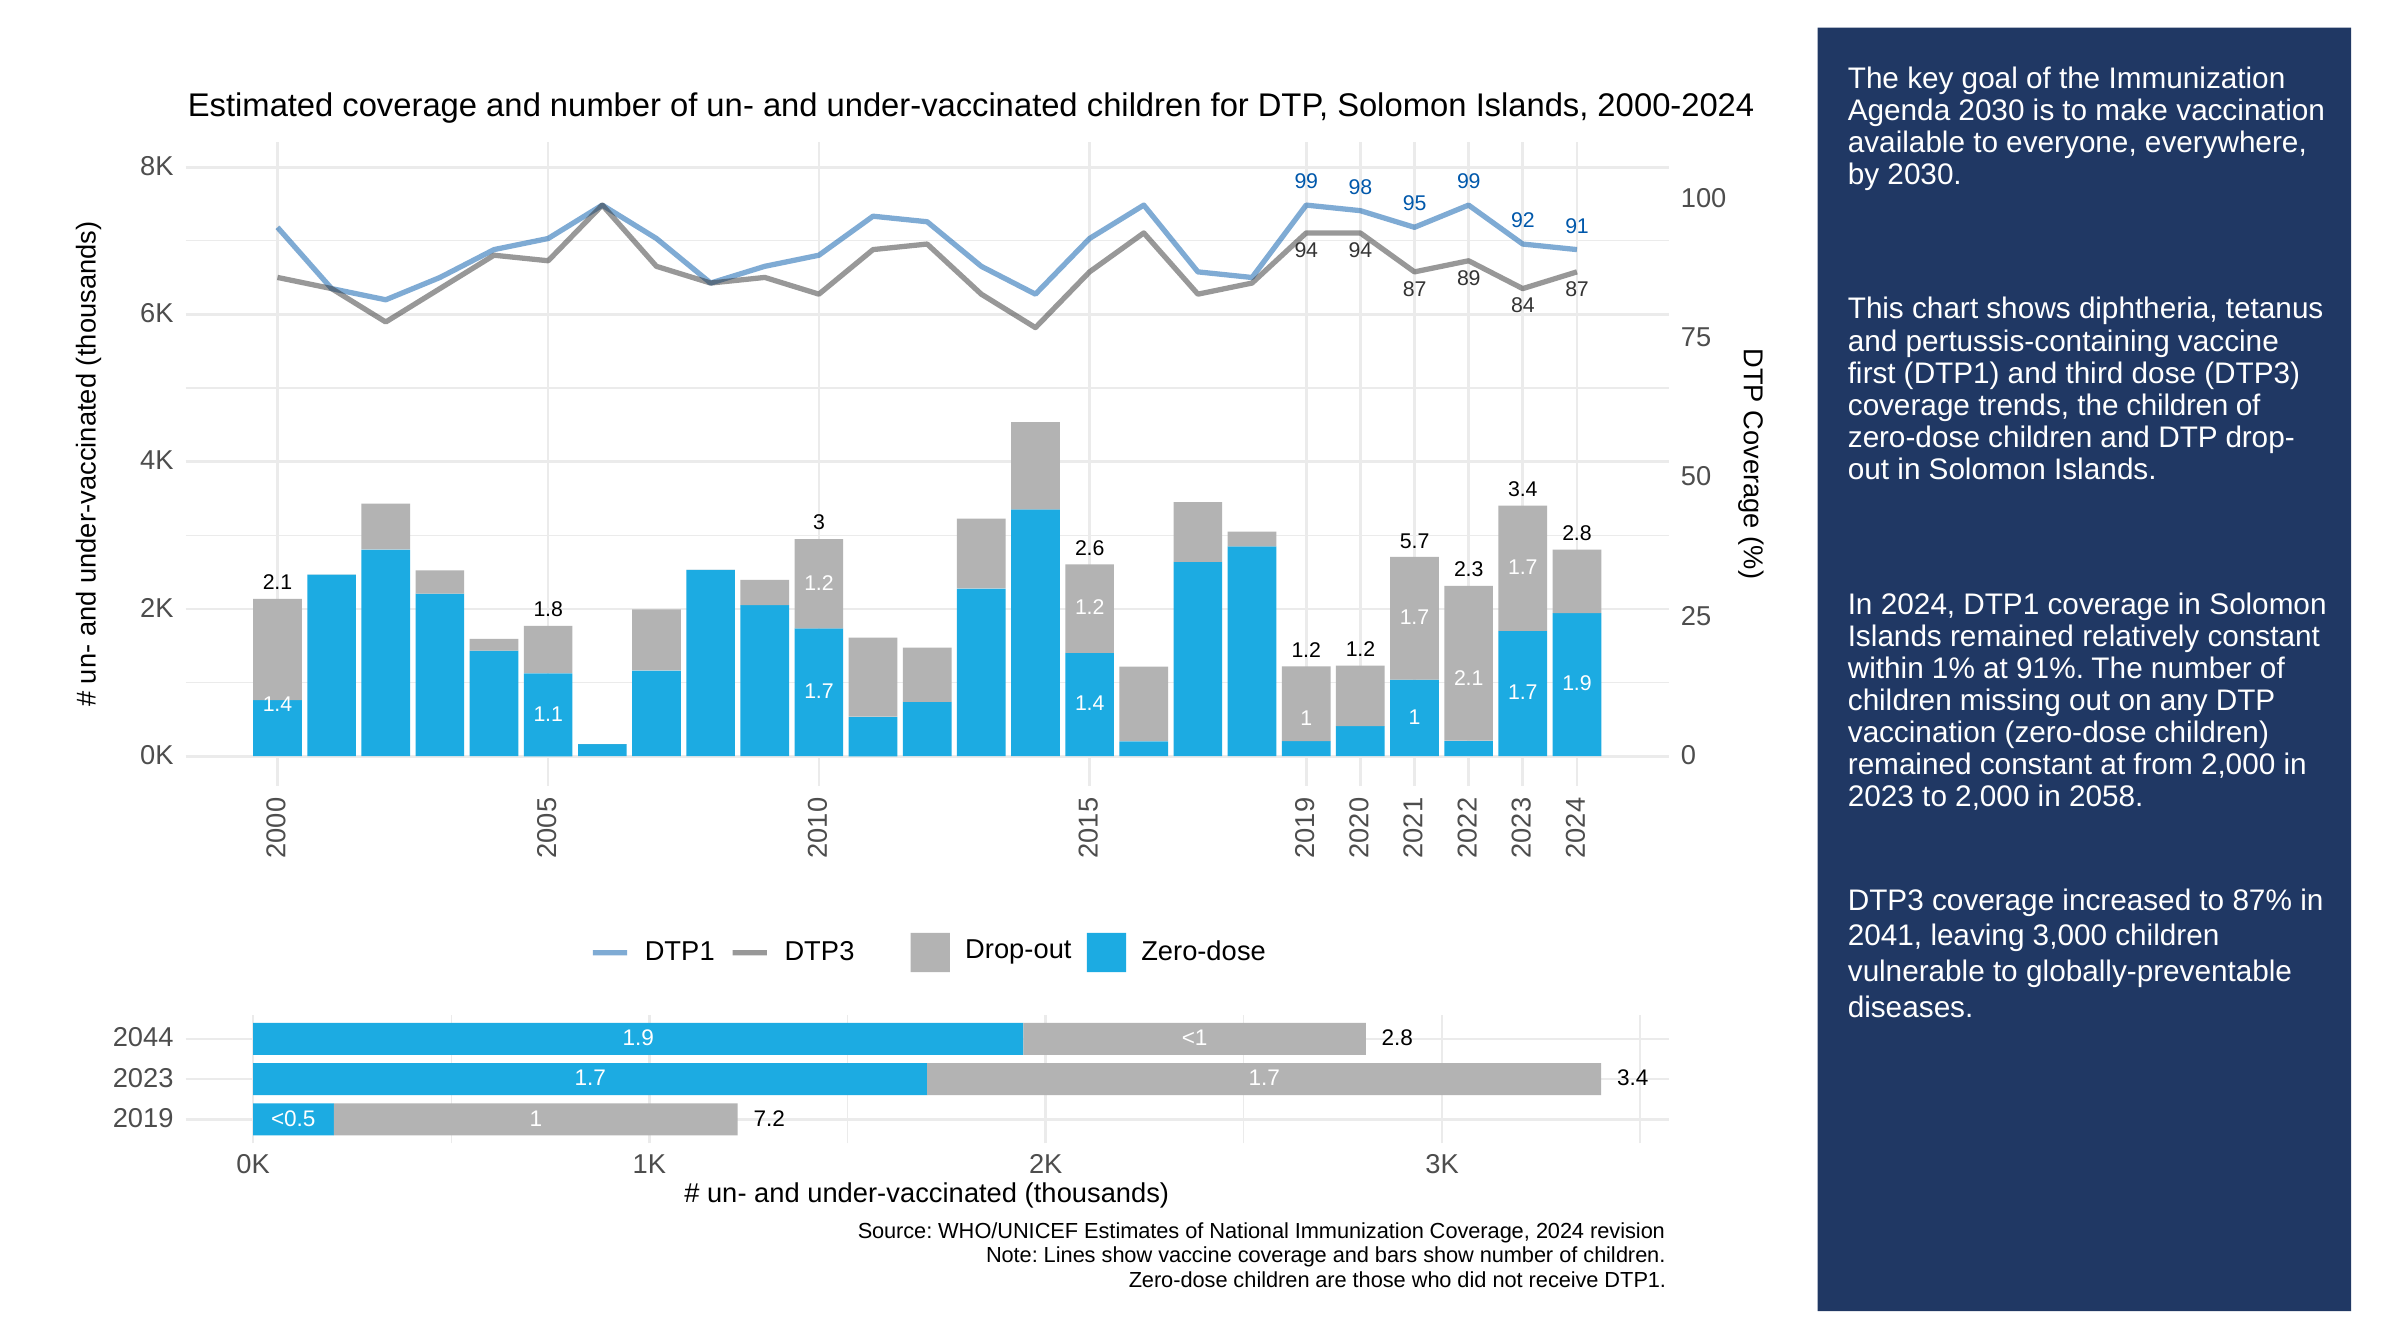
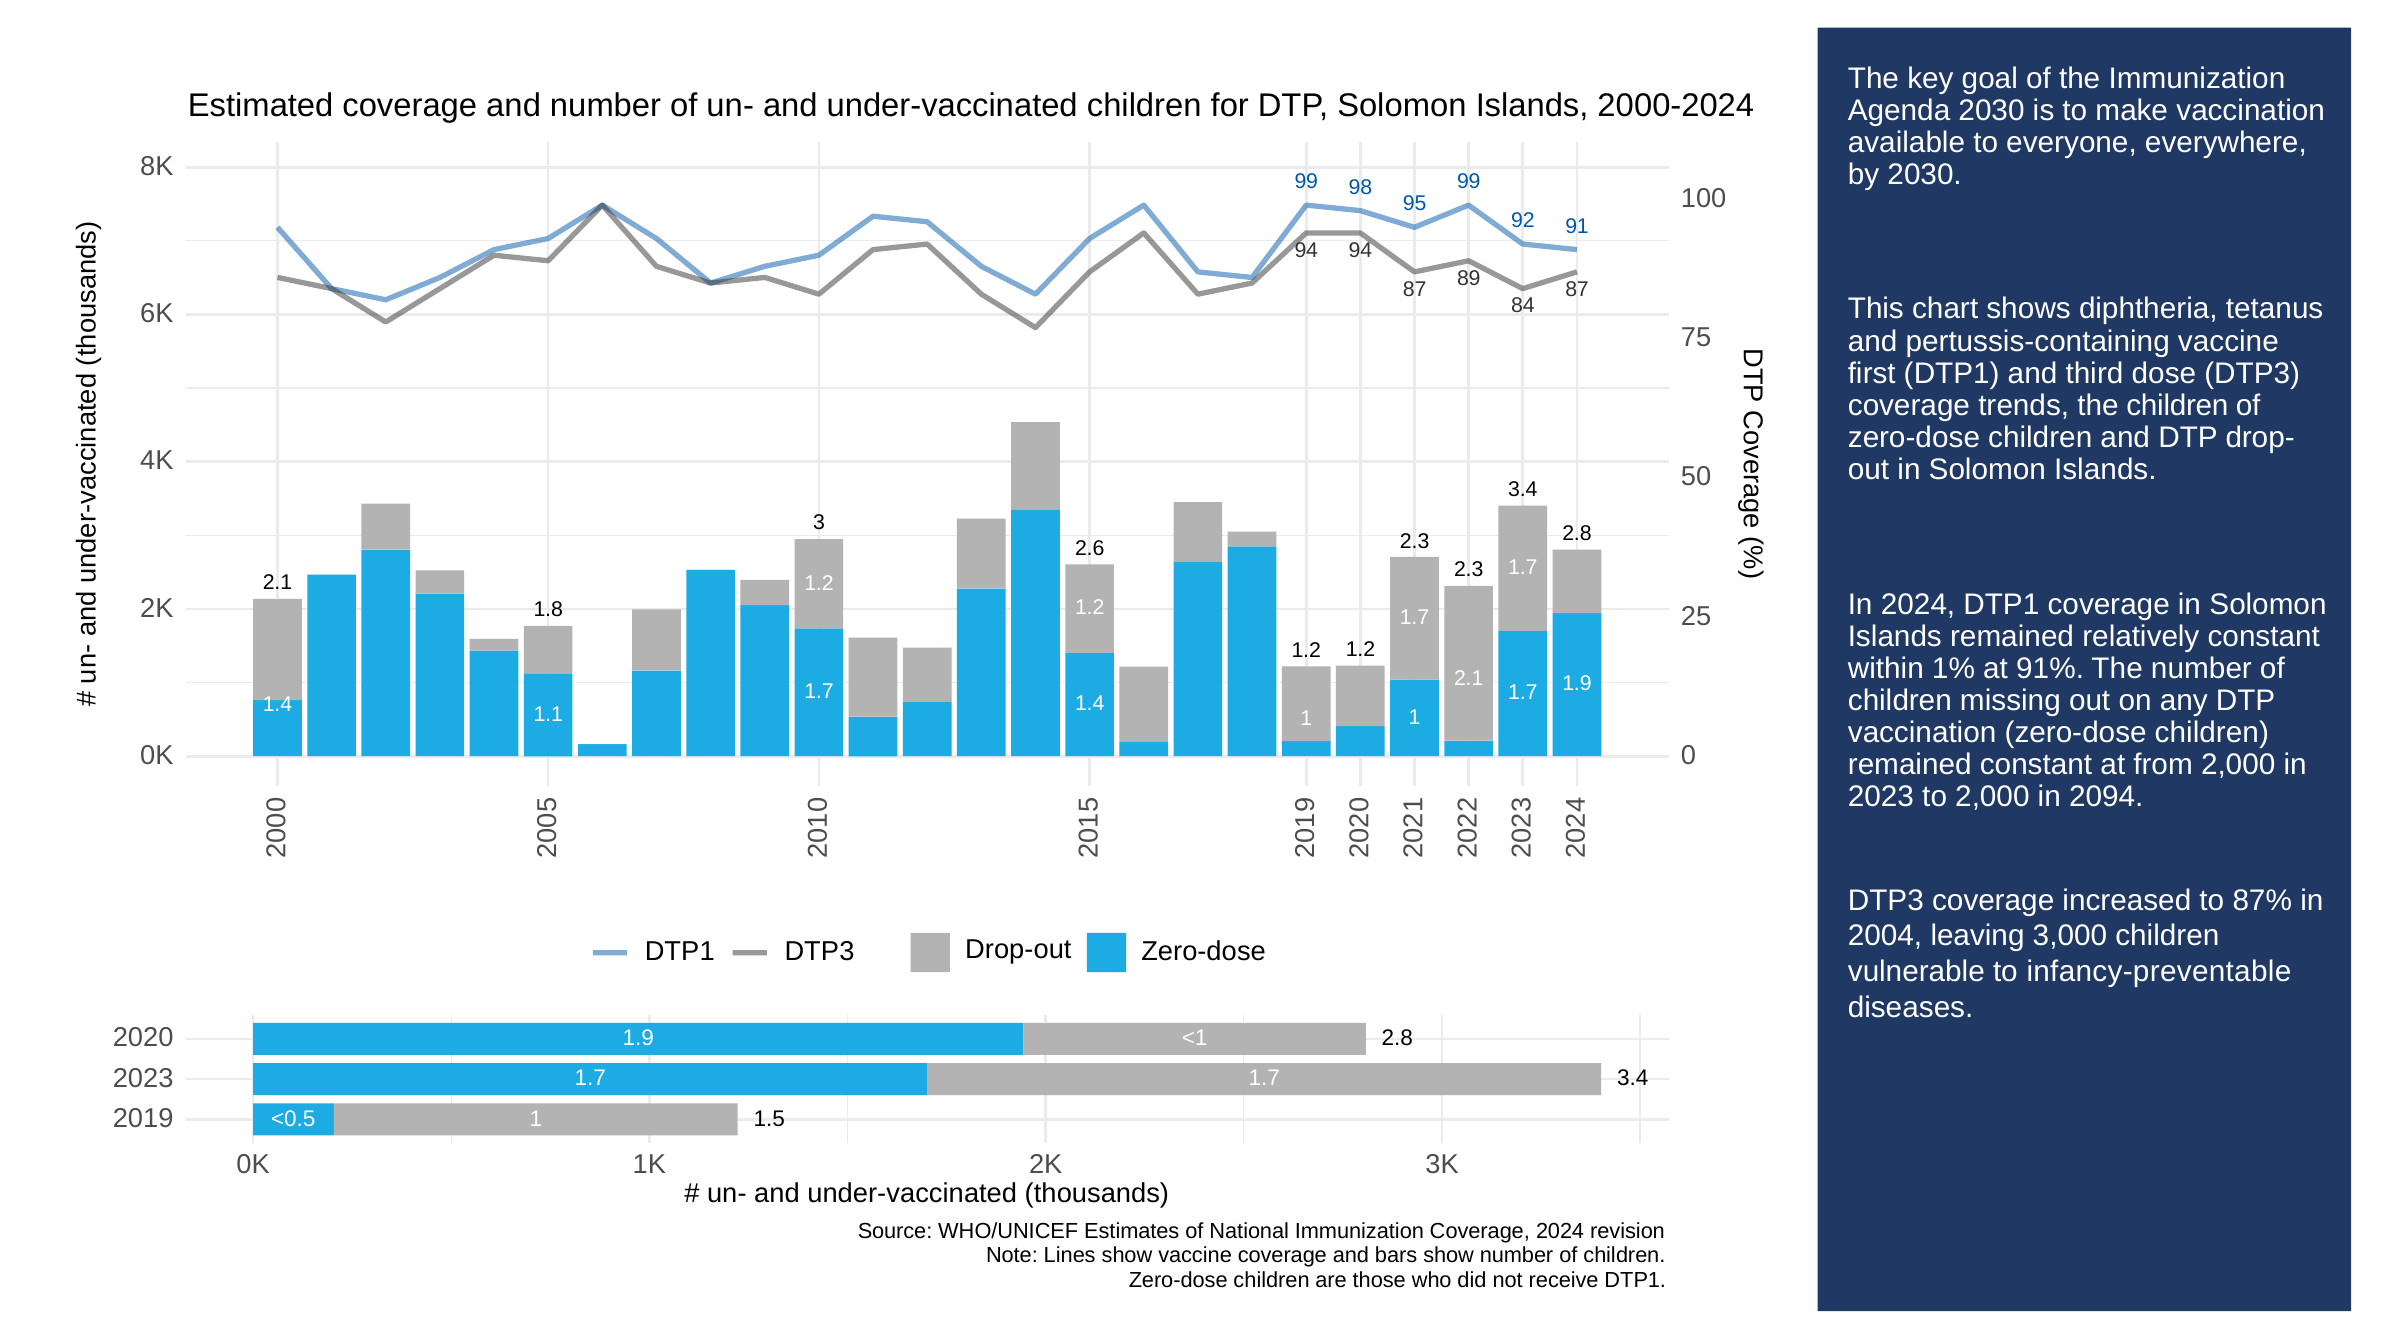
5.7 at (1415, 541): 5.7 -> 2.3
2058: 2058 -> 2094
2041: 2041 -> 2004
globally-preventable: globally-preventable -> infancy-preventable
2044: 2044 -> 2020
7.2: 7.2 -> 1.5
